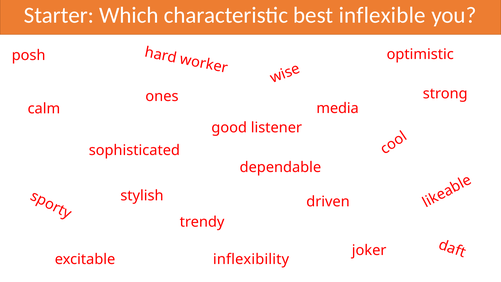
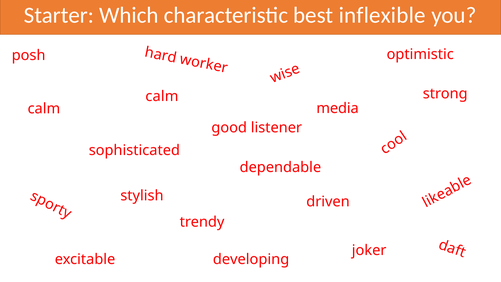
ones at (162, 96): ones -> calm
inflexibility: inflexibility -> developing
